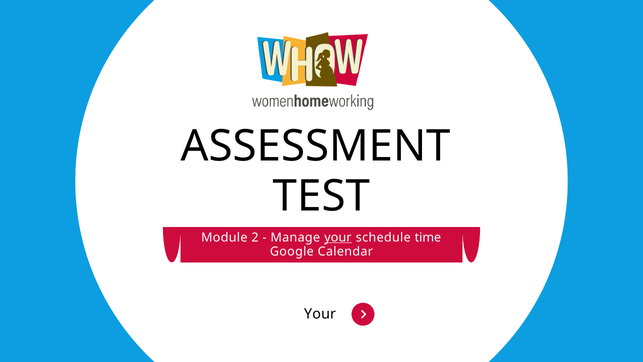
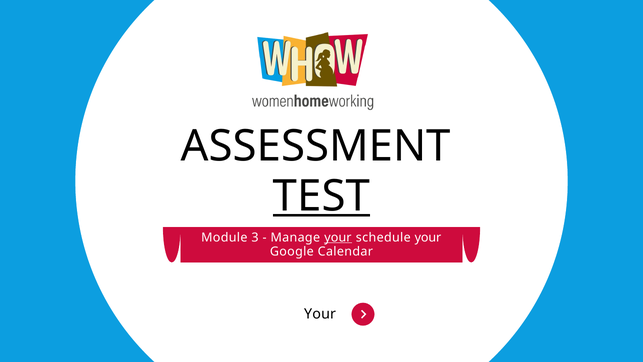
TEST underline: none -> present
2: 2 -> 3
schedule time: time -> your
